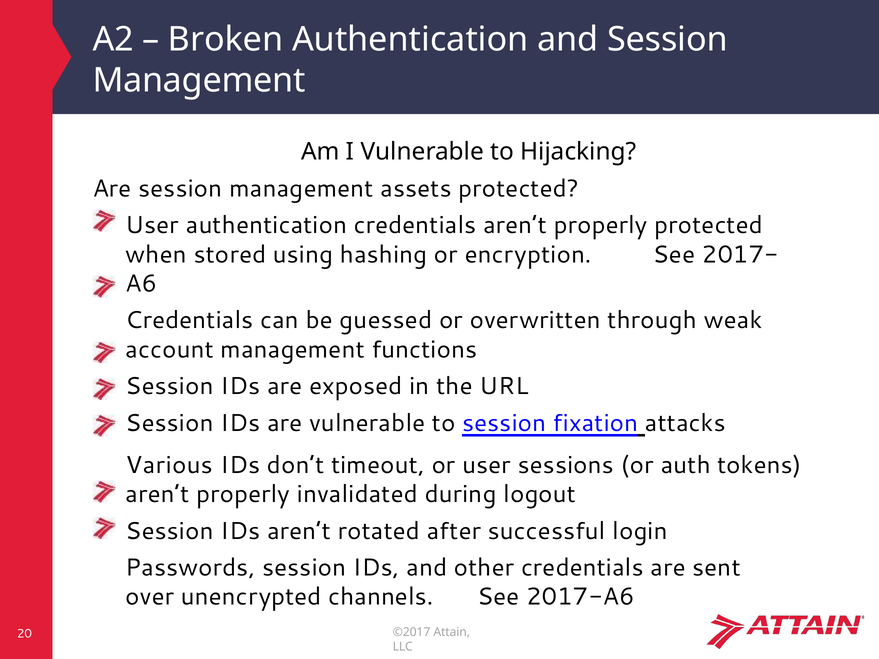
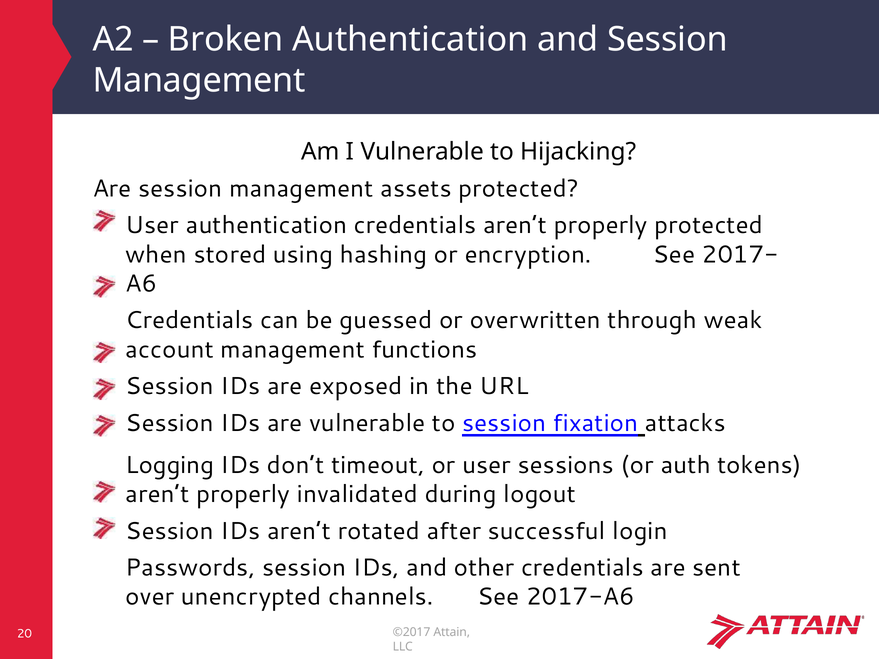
Various: Various -> Logging
